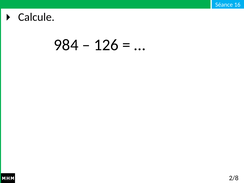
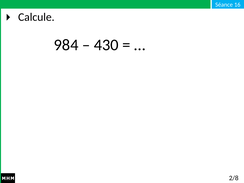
126: 126 -> 430
